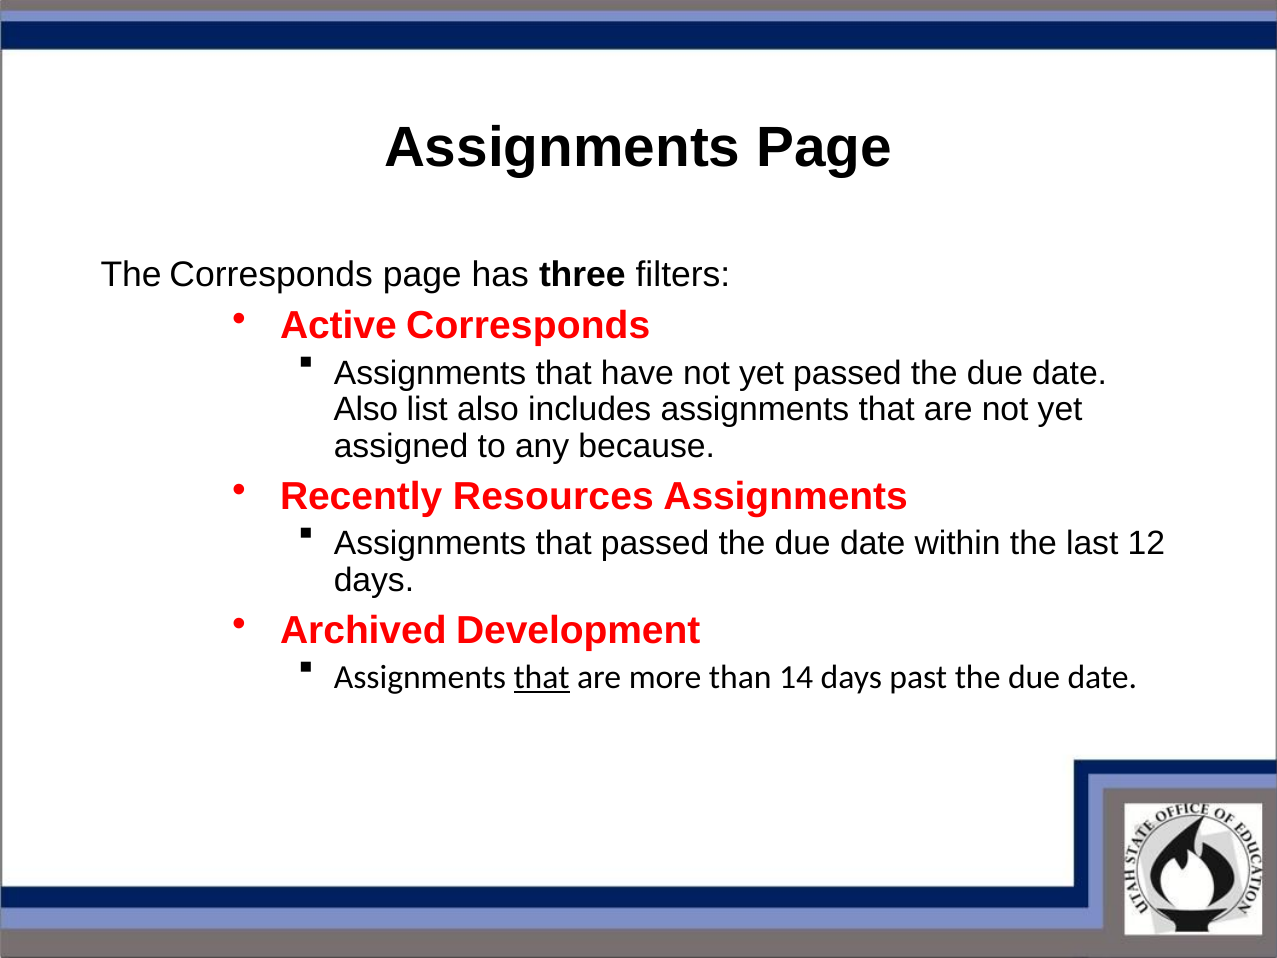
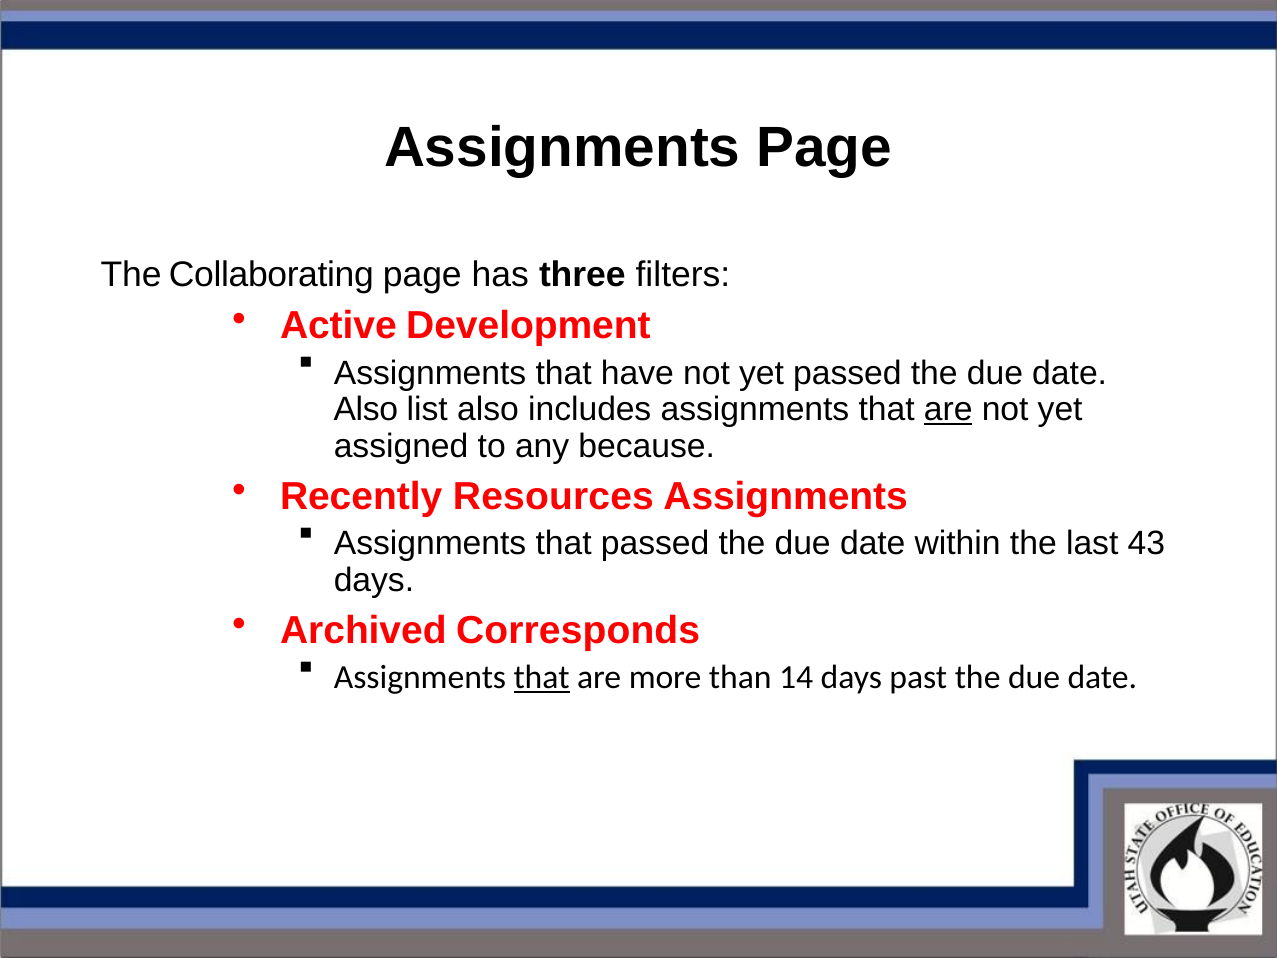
The Corresponds: Corresponds -> Collaborating
Active Corresponds: Corresponds -> Development
are at (948, 409) underline: none -> present
12: 12 -> 43
Development: Development -> Corresponds
